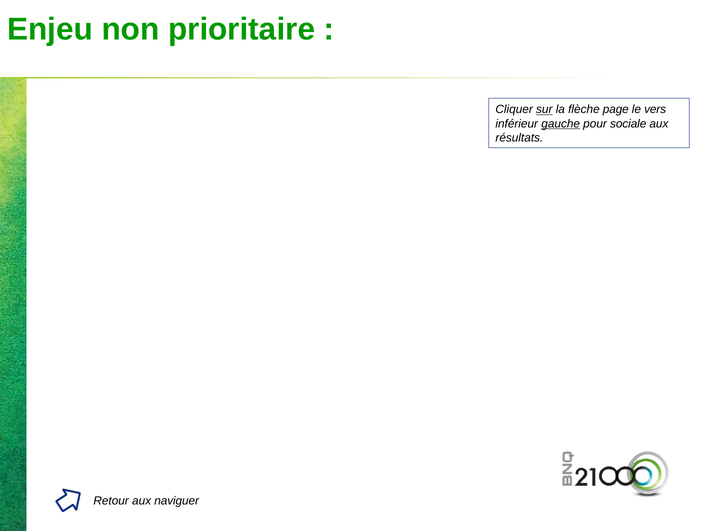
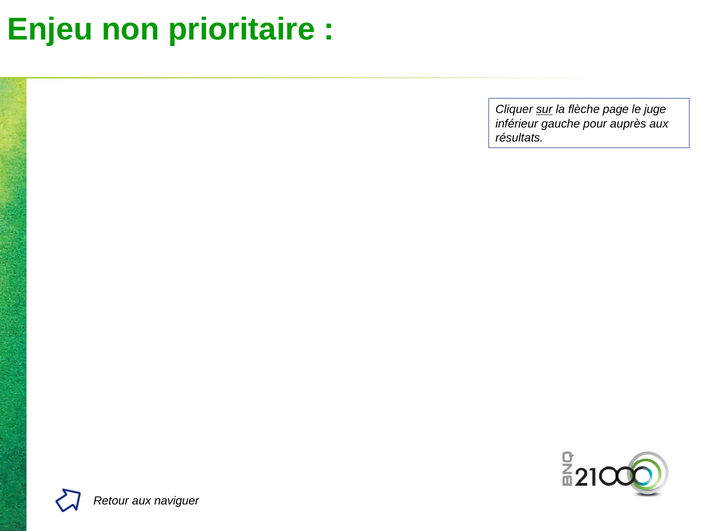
vers: vers -> juge
gauche underline: present -> none
sociale: sociale -> auprès
